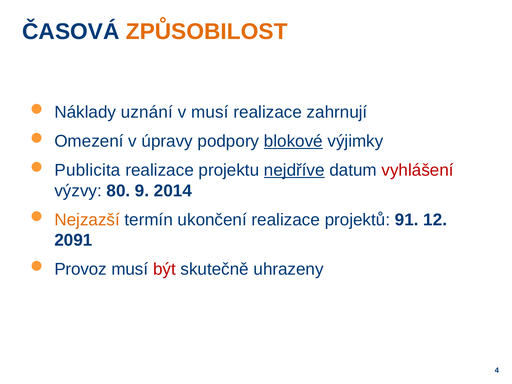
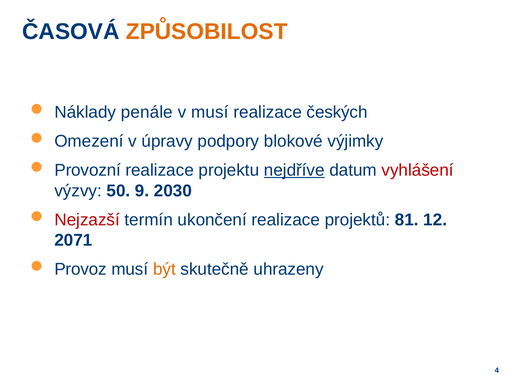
uznání: uznání -> penále
zahrnují: zahrnují -> českých
blokové underline: present -> none
Publicita: Publicita -> Provozní
80: 80 -> 50
2014: 2014 -> 2030
Nejzazší colour: orange -> red
91: 91 -> 81
2091: 2091 -> 2071
být colour: red -> orange
